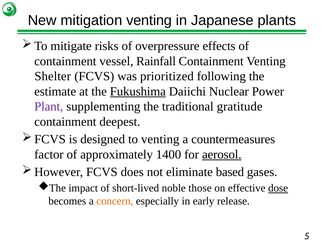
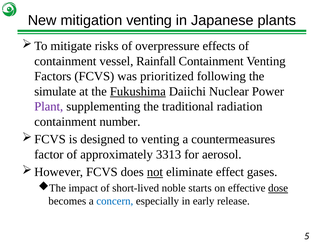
Shelter: Shelter -> Factors
estimate: estimate -> simulate
gratitude: gratitude -> radiation
deepest: deepest -> number
1400: 1400 -> 3313
aerosol underline: present -> none
not underline: none -> present
based: based -> effect
those: those -> starts
concern colour: orange -> blue
